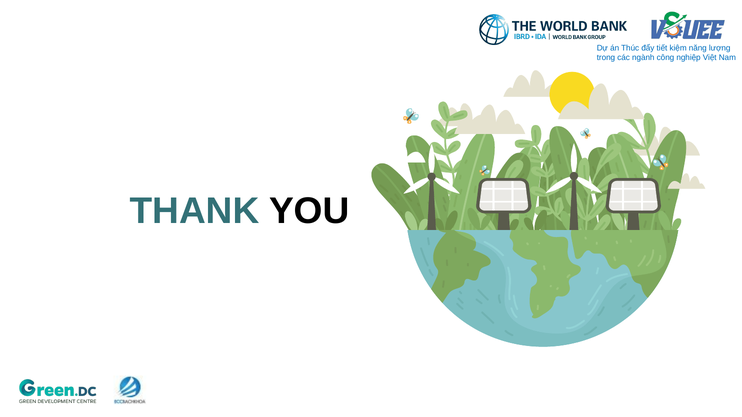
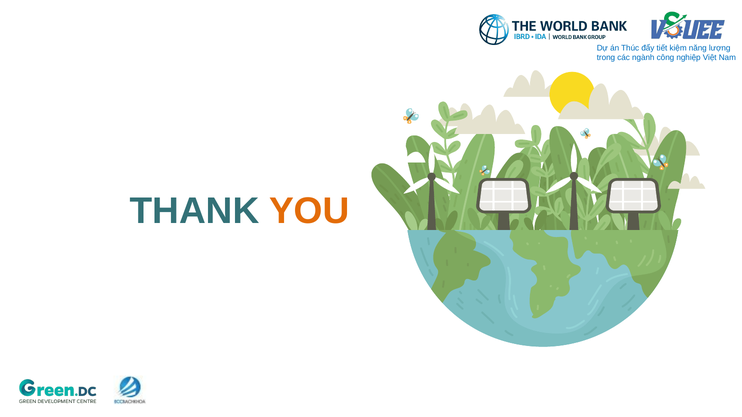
YOU colour: black -> orange
